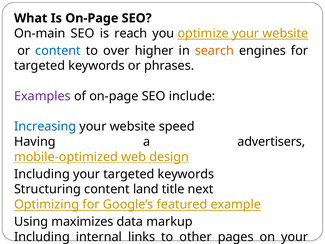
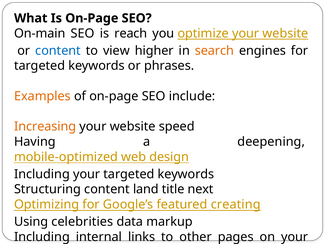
over: over -> view
Examples colour: purple -> orange
Increasing colour: blue -> orange
advertisers: advertisers -> deepening
example: example -> creating
maximizes: maximizes -> celebrities
